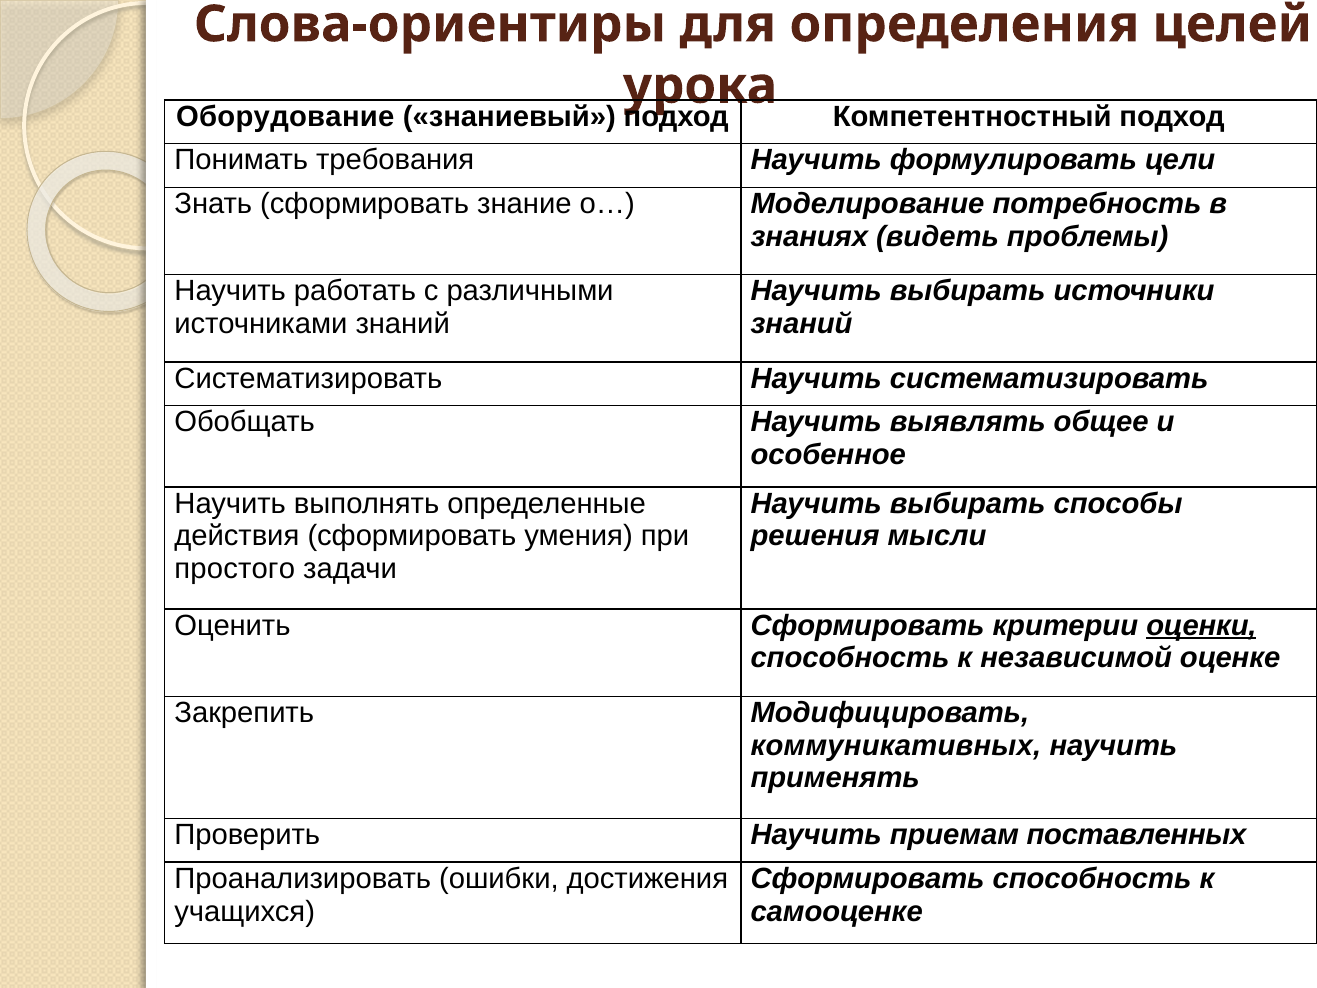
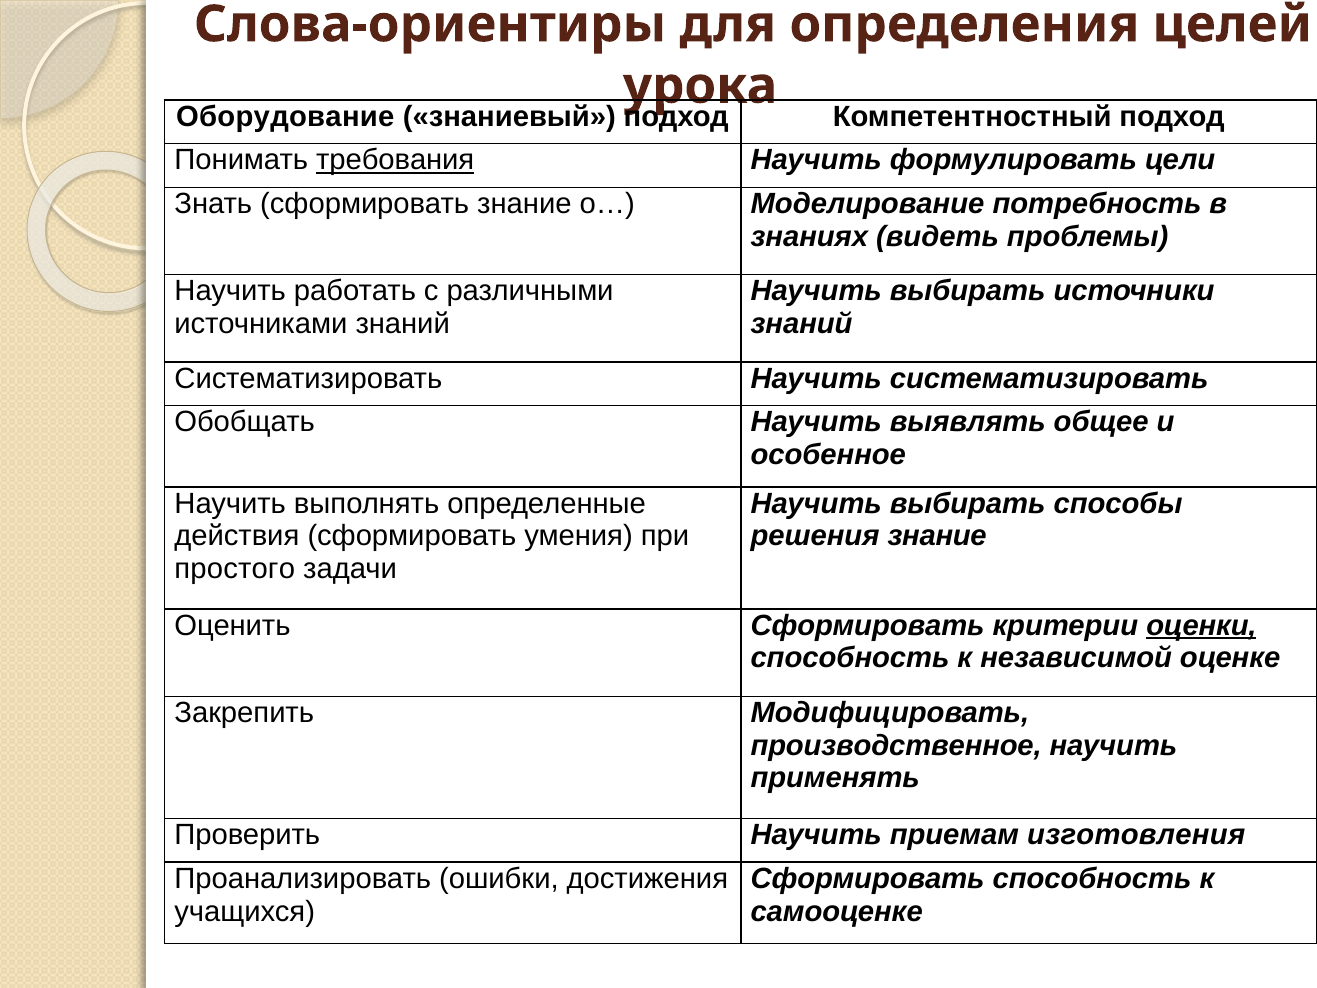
требования underline: none -> present
решения мысли: мысли -> знание
коммуникативных: коммуникативных -> производственное
поставленных: поставленных -> изготовления
